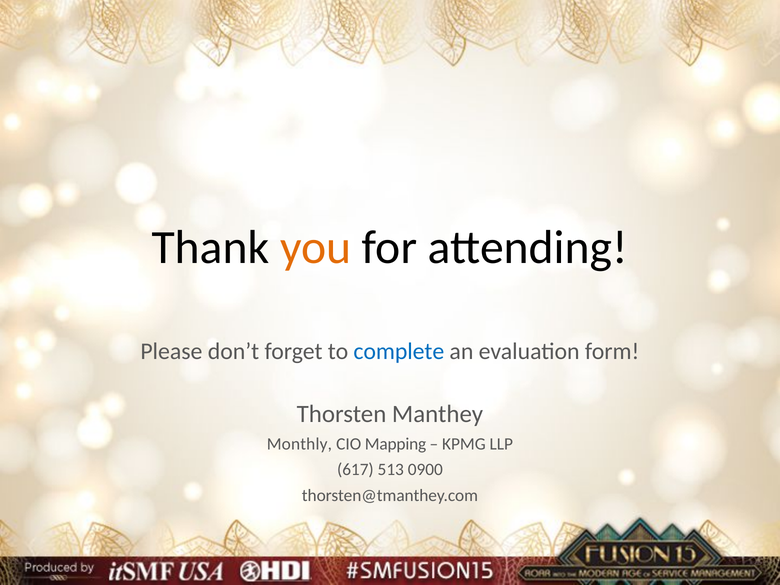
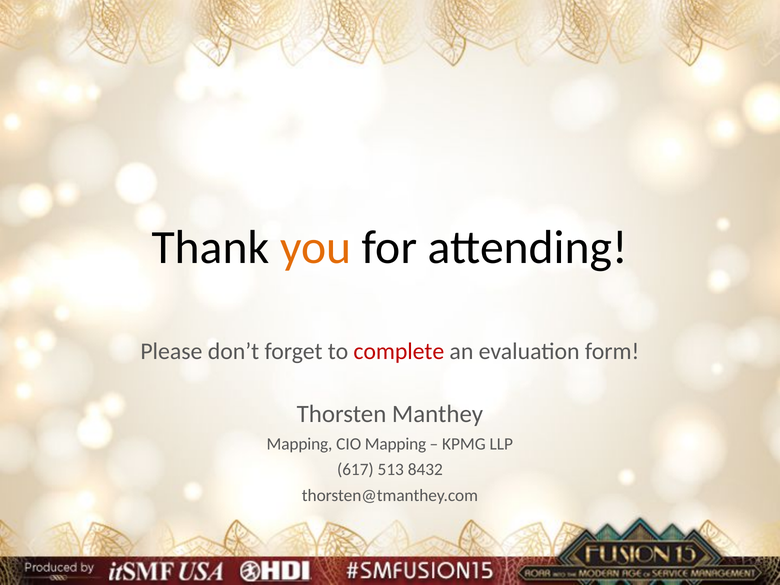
complete colour: blue -> red
Monthly at (299, 444): Monthly -> Mapping
0900: 0900 -> 8432
